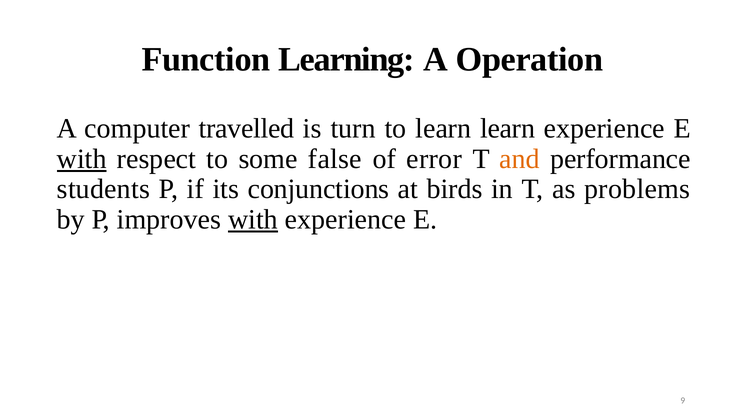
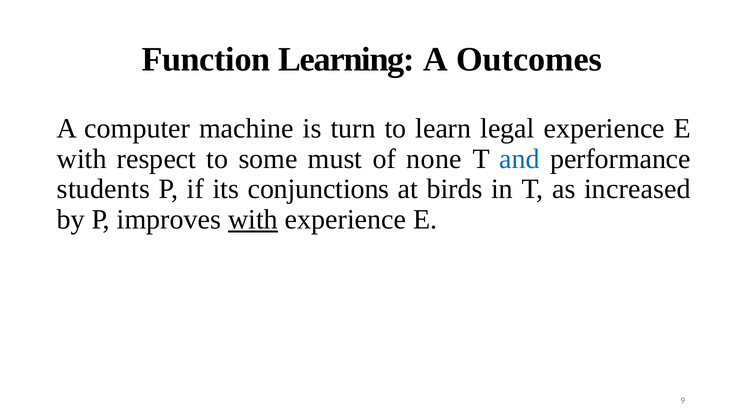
Operation: Operation -> Outcomes
travelled: travelled -> machine
learn learn: learn -> legal
with at (82, 159) underline: present -> none
false: false -> must
error: error -> none
and colour: orange -> blue
problems: problems -> increased
